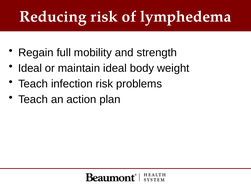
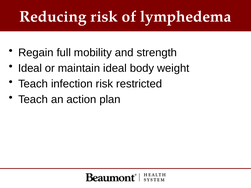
problems: problems -> restricted
